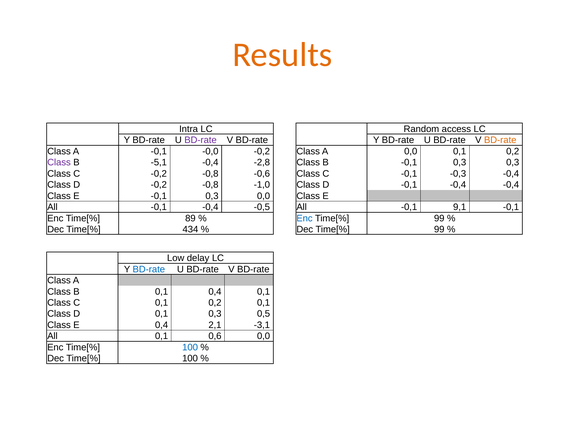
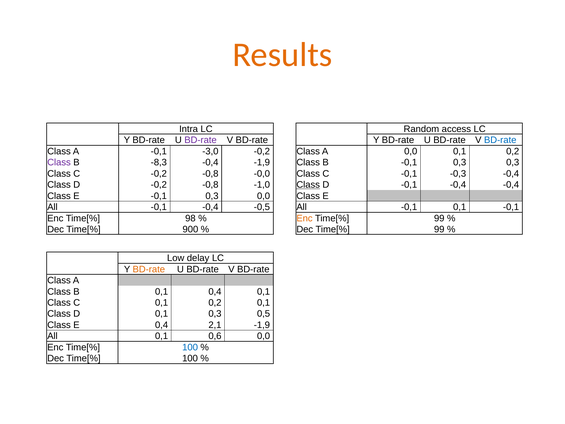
BD-rate at (500, 140) colour: orange -> blue
-0,0: -0,0 -> -3,0
-5,1: -5,1 -> -8,3
-0,4 -2,8: -2,8 -> -1,9
-0,6: -0,6 -> -0,0
Class at (308, 185) underline: none -> present
-0,1 9,1: 9,1 -> 0,1
89: 89 -> 98
Enc at (305, 218) colour: blue -> orange
434: 434 -> 900
BD-rate at (149, 269) colour: blue -> orange
2,1 -3,1: -3,1 -> -1,9
